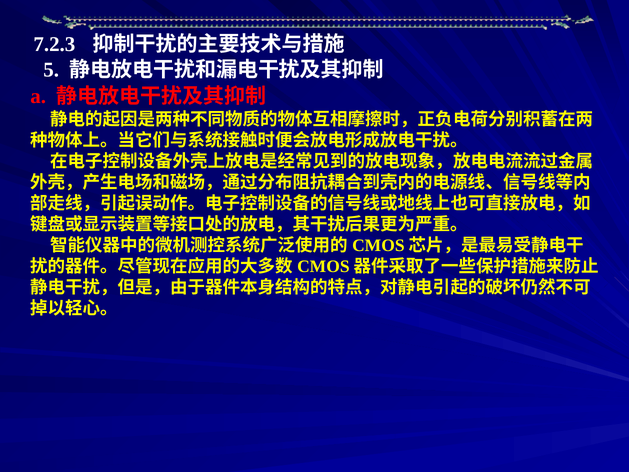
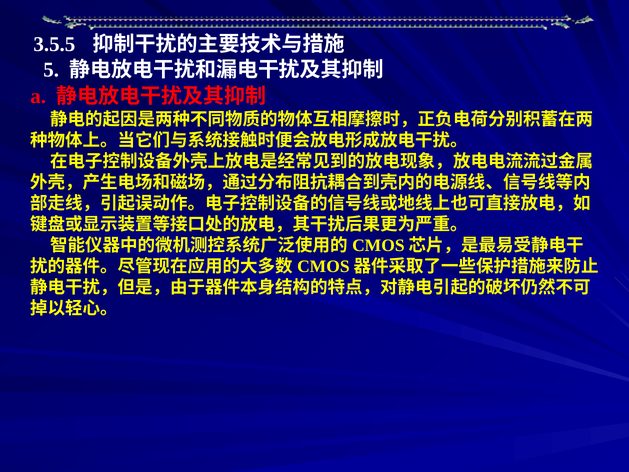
7.2.3: 7.2.3 -> 3.5.5
